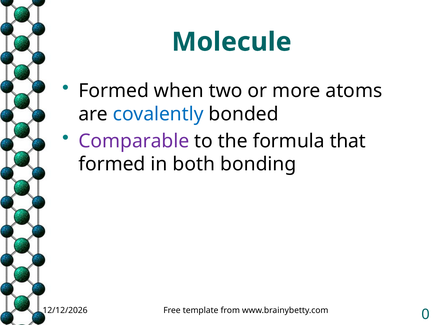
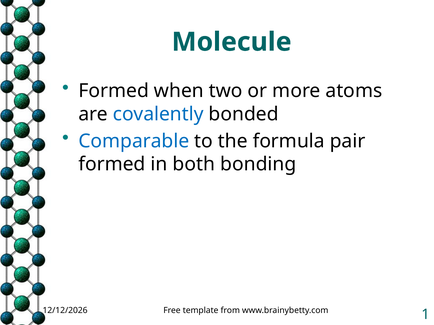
Comparable colour: purple -> blue
that: that -> pair
0: 0 -> 1
